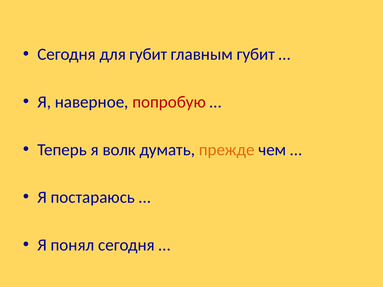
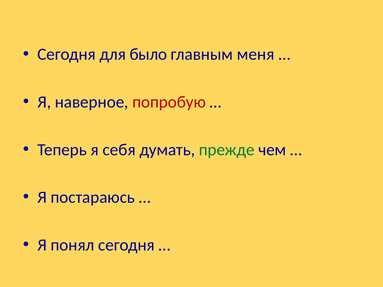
для губит: губит -> было
главным губит: губит -> меня
волк: волк -> себя
прежде colour: orange -> green
